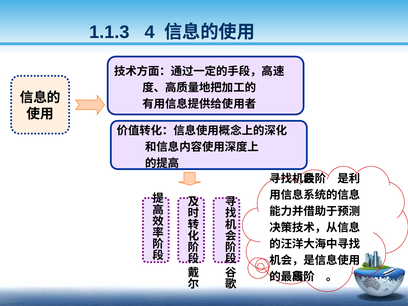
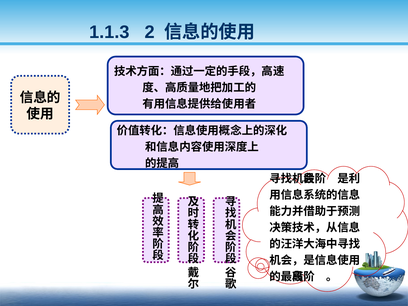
4: 4 -> 2
